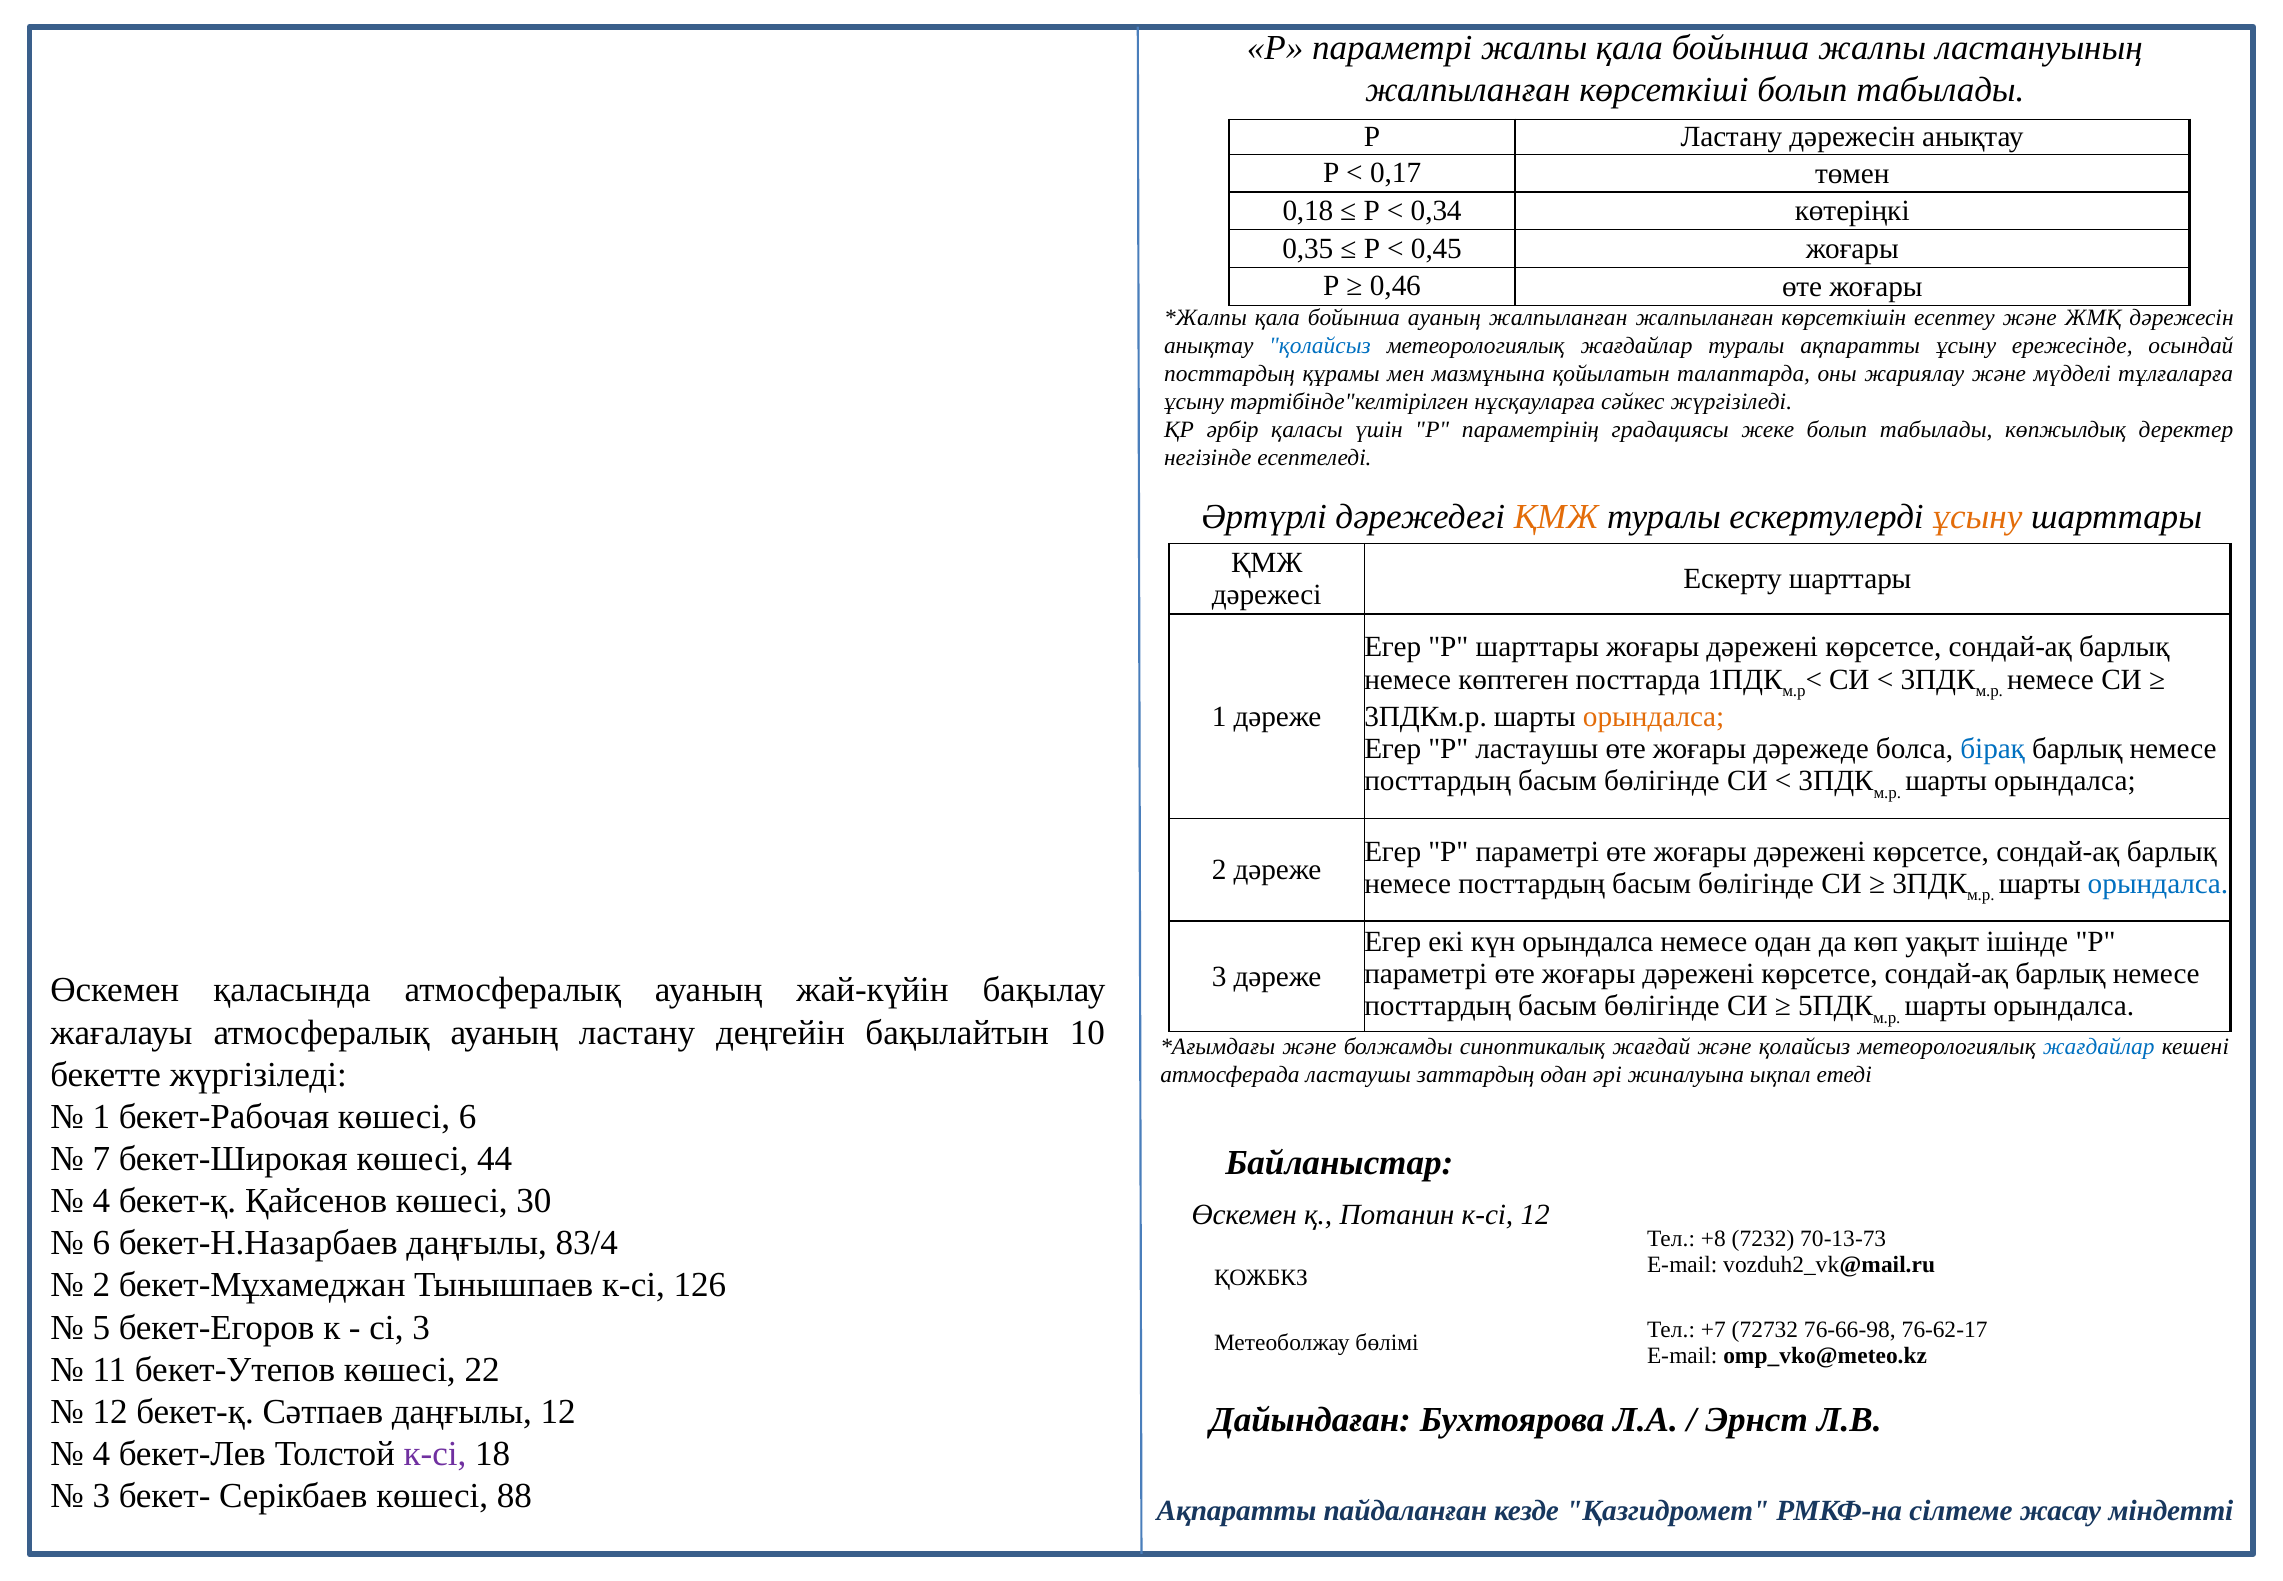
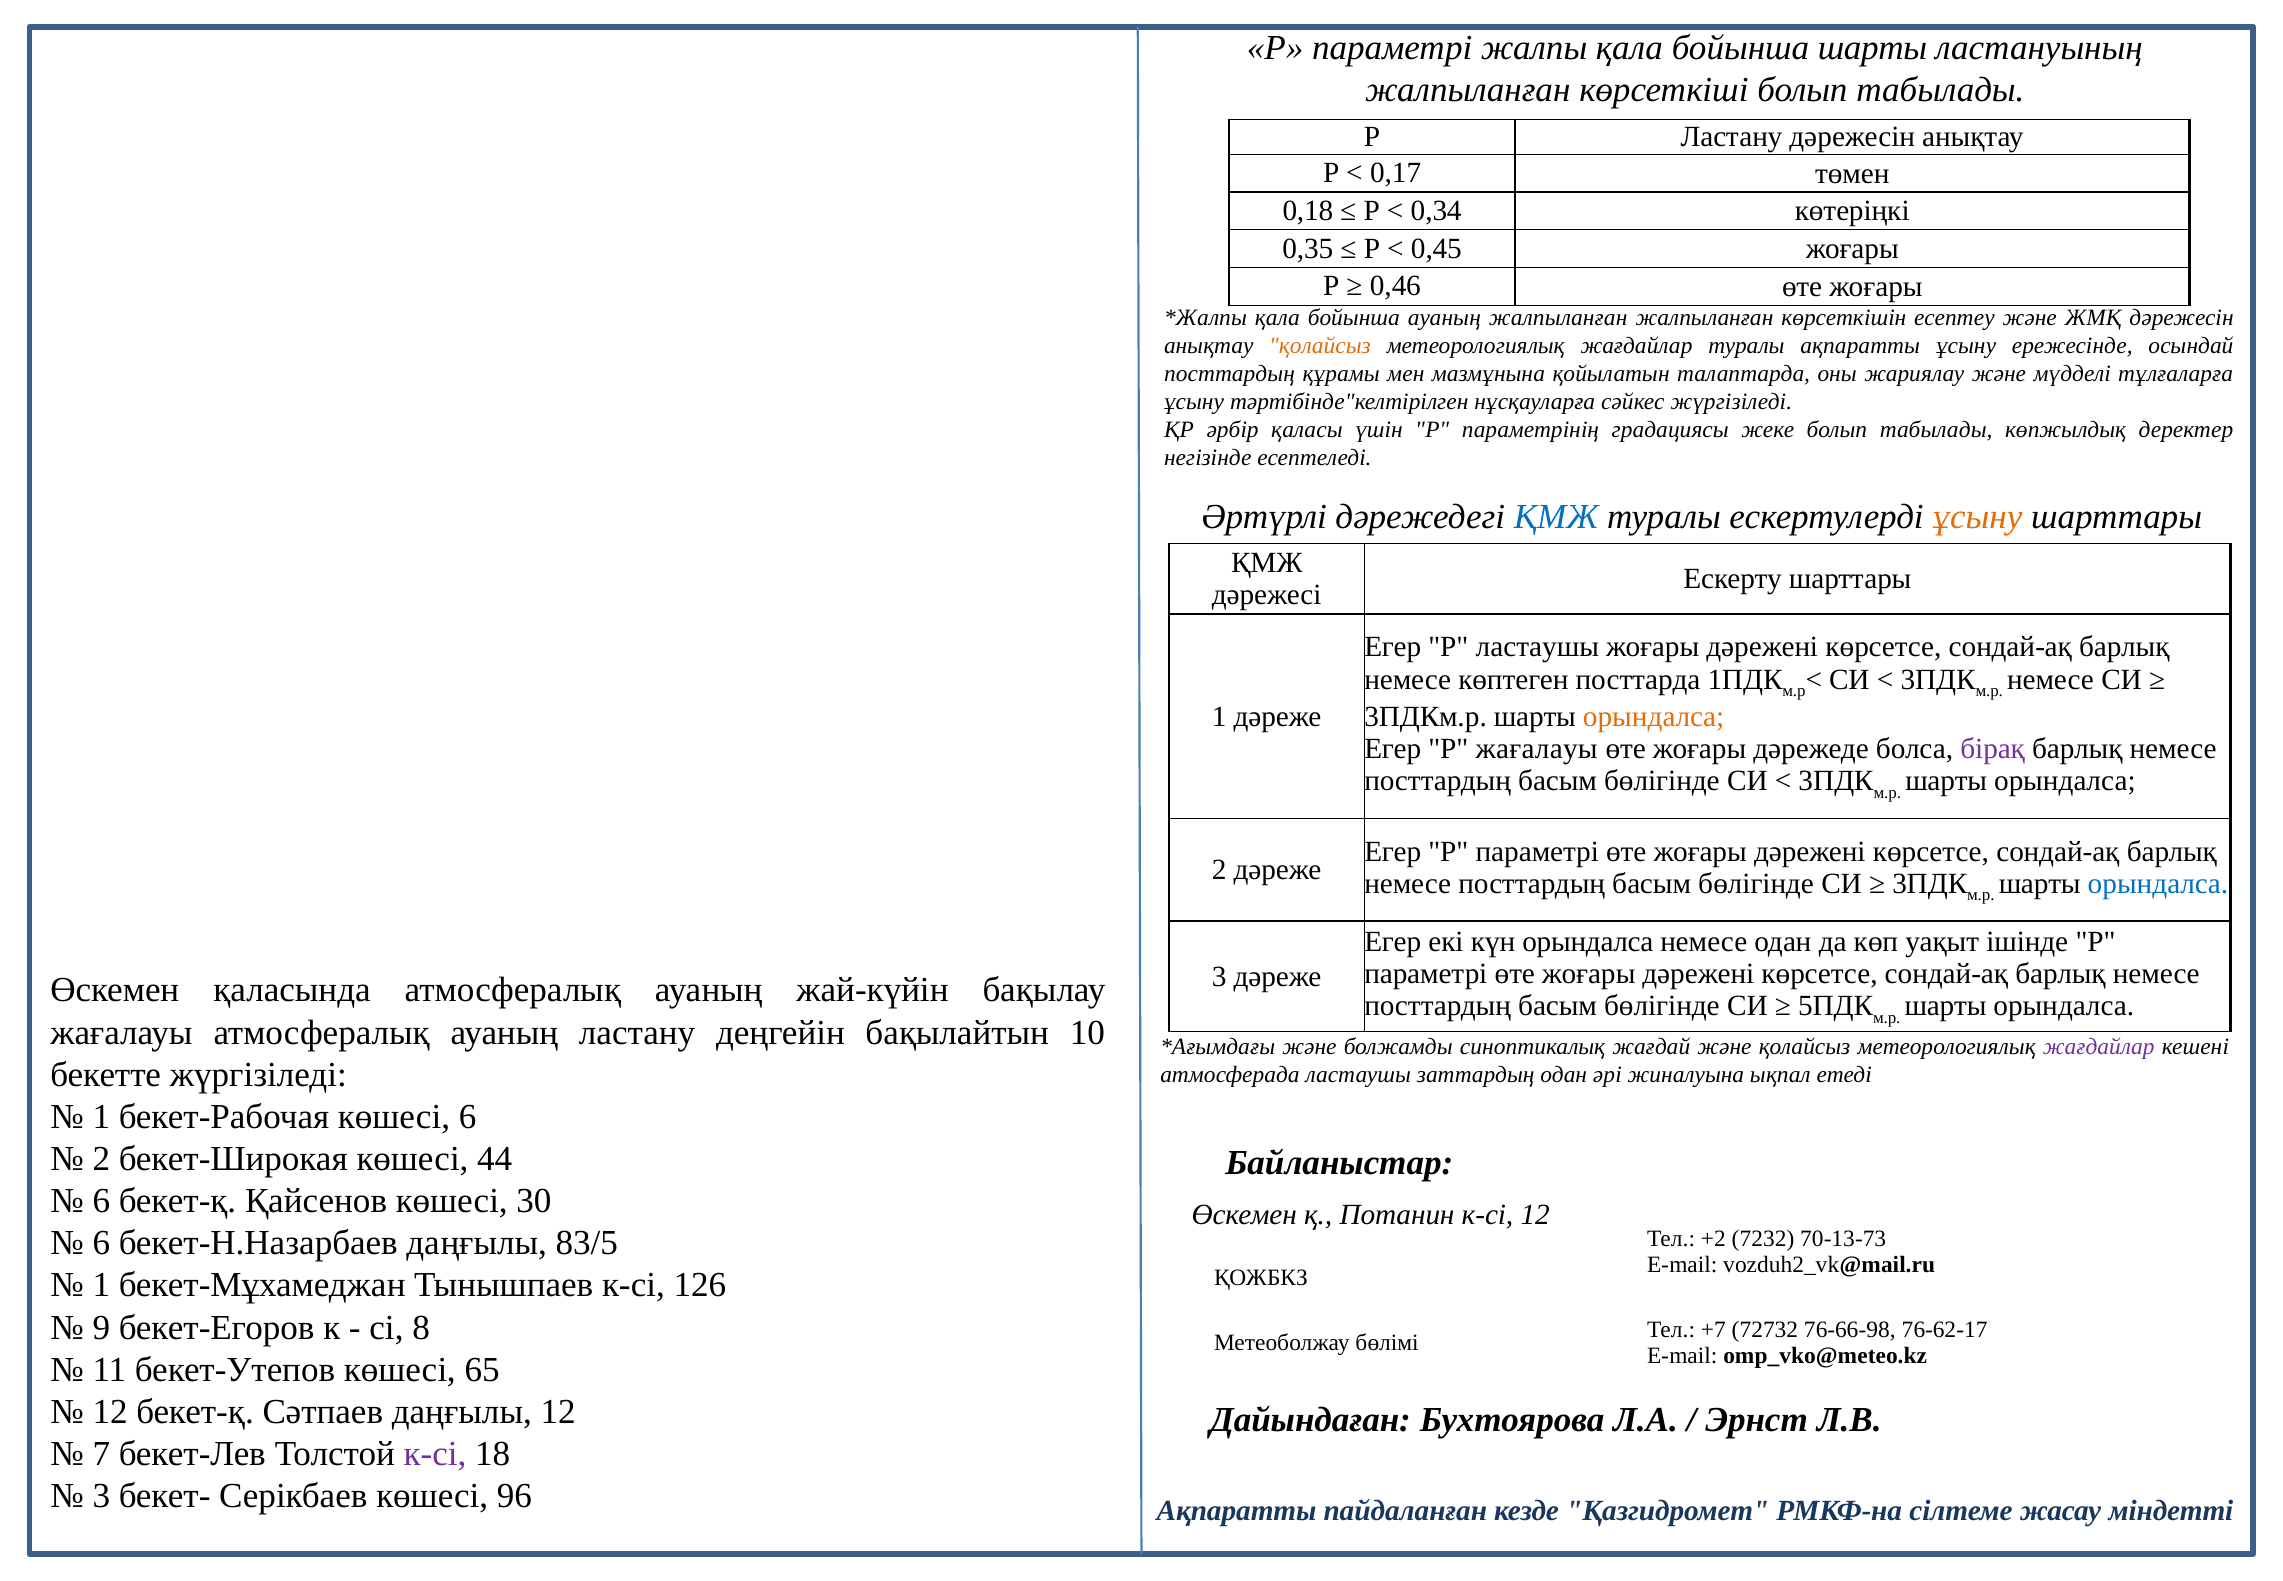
бойынша жалпы: жалпы -> шарты
қолайсыз at (1320, 346) colour: blue -> orange
ҚМЖ at (1556, 517) colour: orange -> blue
Р шарттары: шарттары -> ластаушы
P ластаушы: ластаушы -> жағалауы
бірақ colour: blue -> purple
жағдайлар at (2099, 1046) colour: blue -> purple
7 at (101, 1159): 7 -> 2
4 at (101, 1201): 4 -> 6
83/4: 83/4 -> 83/5
+8: +8 -> +2
2 at (101, 1285): 2 -> 1
5: 5 -> 9
сі 3: 3 -> 8
22: 22 -> 65
4 at (101, 1454): 4 -> 7
88: 88 -> 96
